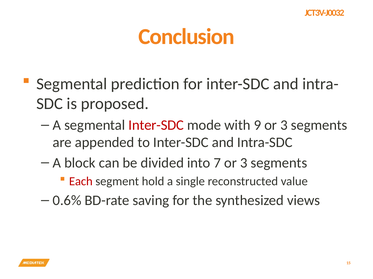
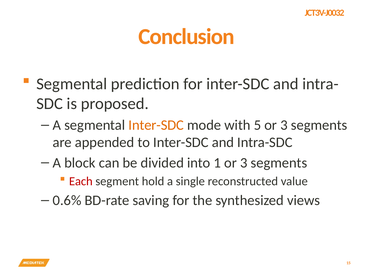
Inter-SDC at (156, 125) colour: red -> orange
9: 9 -> 5
7: 7 -> 1
